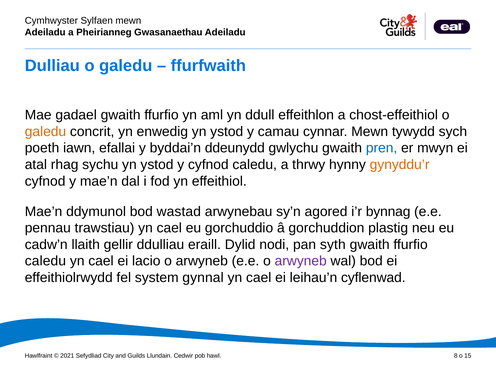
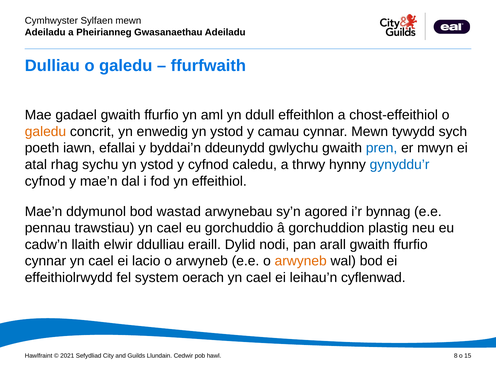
gynyddu’r colour: orange -> blue
gellir: gellir -> elwir
syth: syth -> arall
caledu at (45, 261): caledu -> cynnar
arwyneb at (301, 261) colour: purple -> orange
gynnal: gynnal -> oerach
